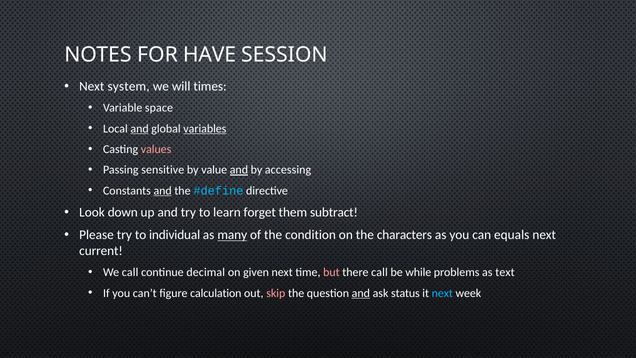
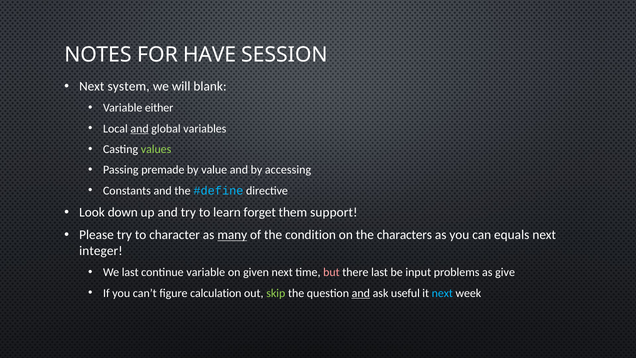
times: times -> blank
space: space -> either
variables underline: present -> none
values colour: pink -> light green
sensitive: sensitive -> premade
and at (239, 170) underline: present -> none
and at (163, 191) underline: present -> none
subtract: subtract -> support
individual: individual -> character
current: current -> integer
We call: call -> last
continue decimal: decimal -> variable
there call: call -> last
while: while -> input
text: text -> give
skip colour: pink -> light green
status: status -> useful
